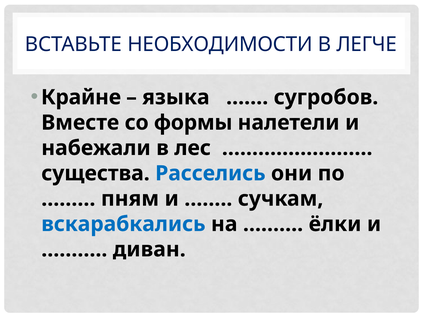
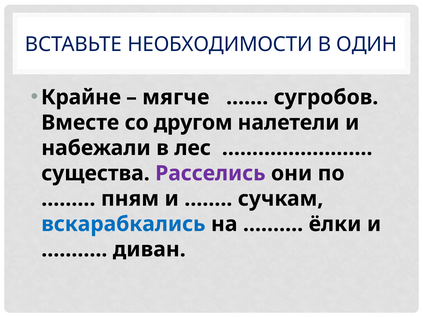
ЛЕГЧЕ: ЛЕГЧЕ -> ОДИН
языка: языка -> мягче
формы: формы -> другом
Расселись colour: blue -> purple
